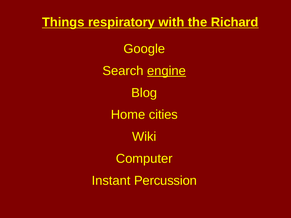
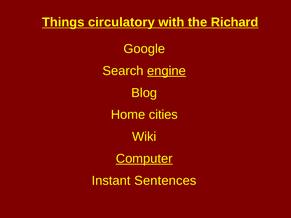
respiratory: respiratory -> circulatory
Computer underline: none -> present
Percussion: Percussion -> Sentences
